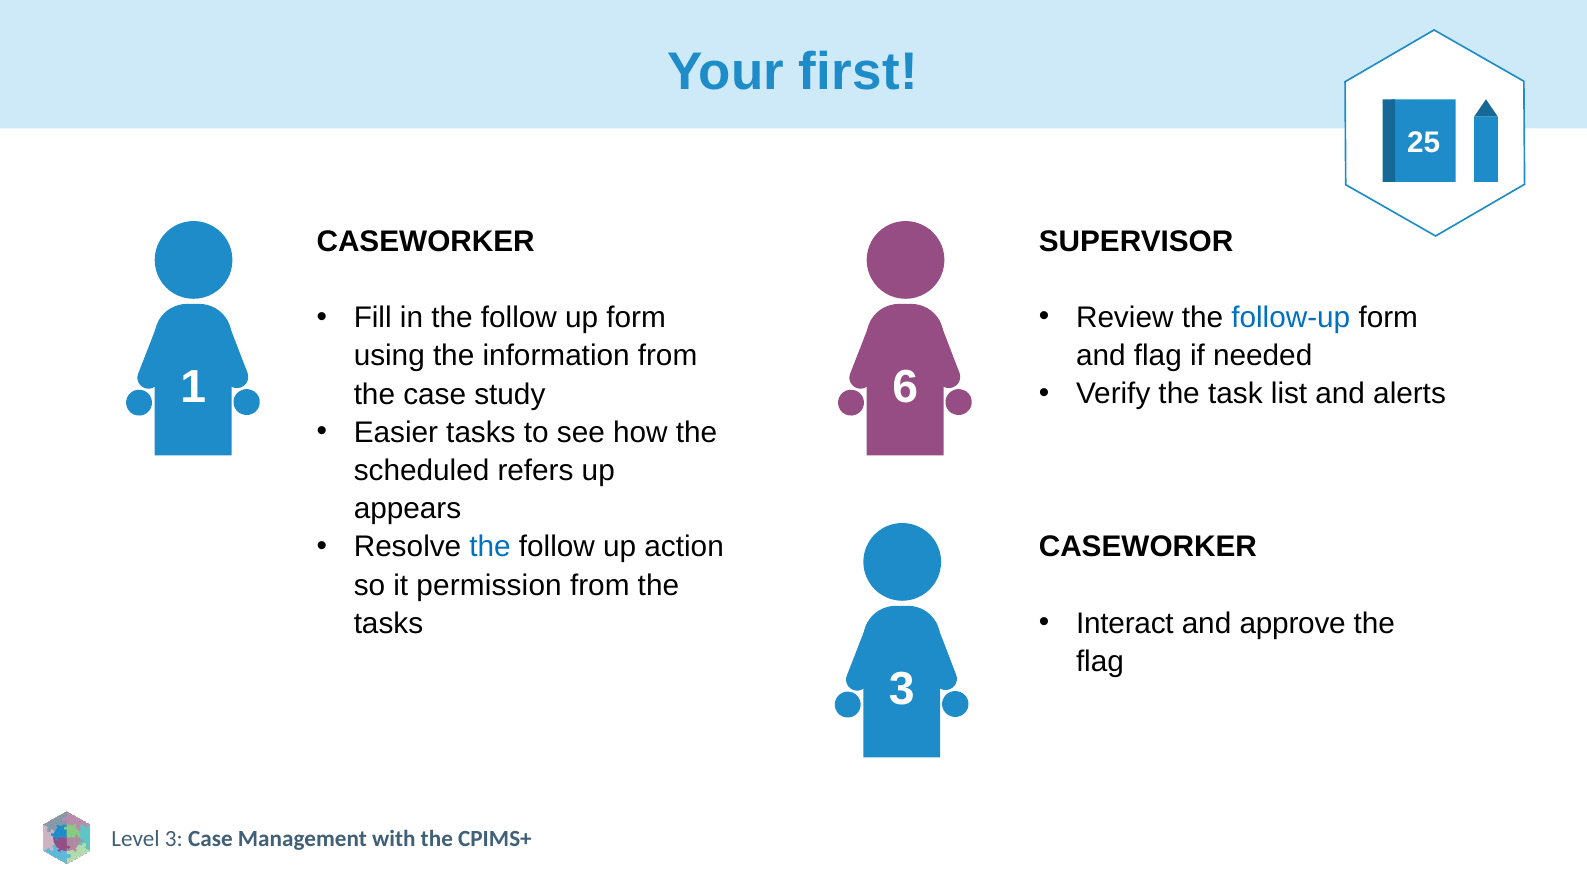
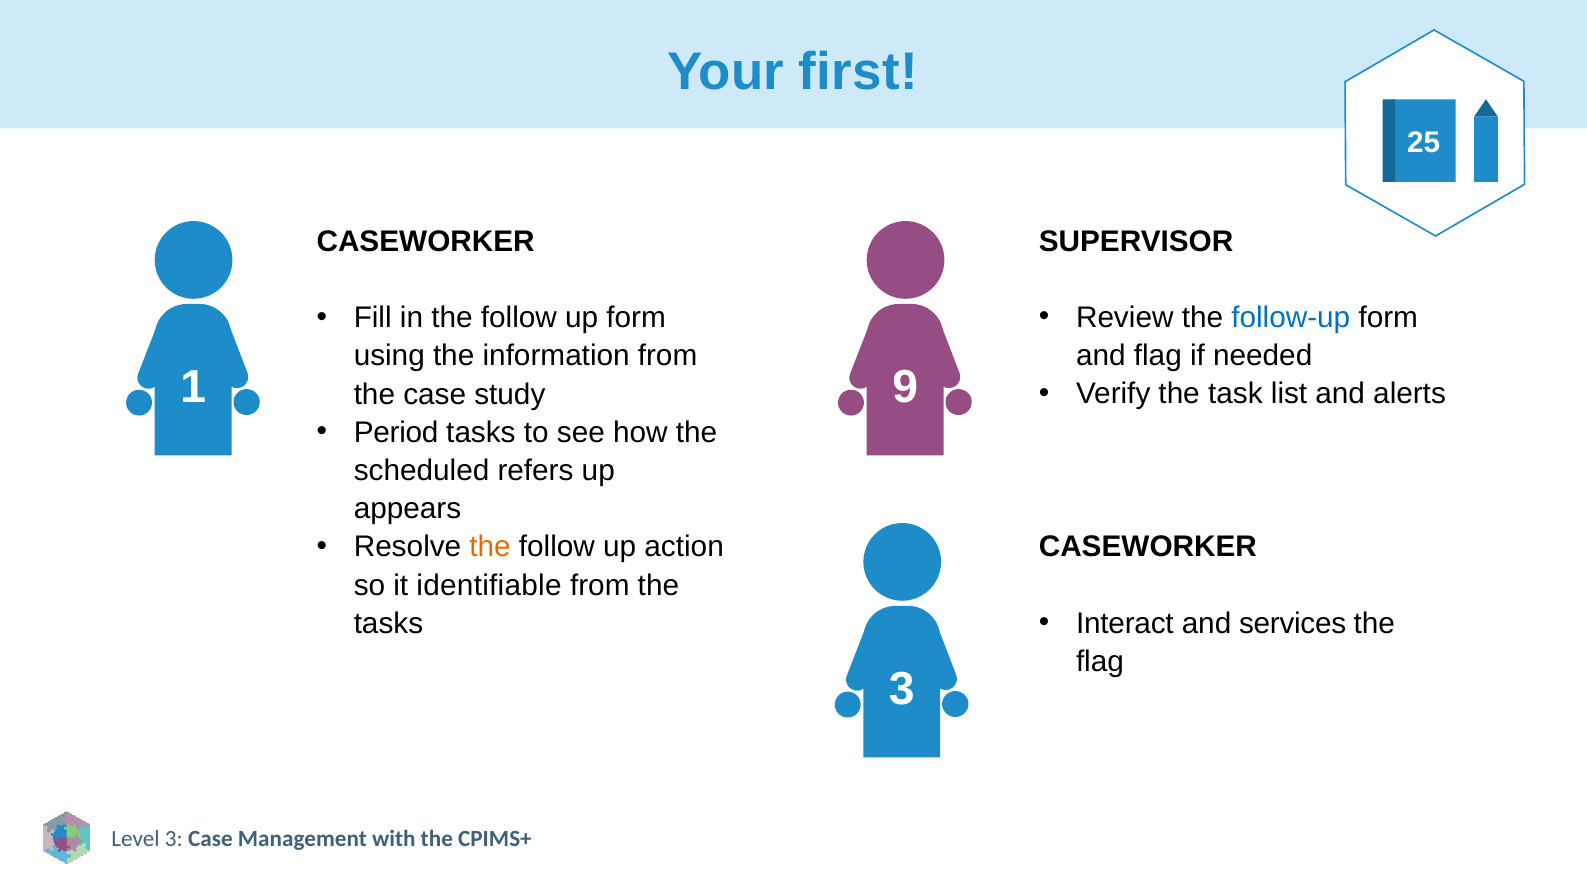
6: 6 -> 9
Easier: Easier -> Period
the at (490, 547) colour: blue -> orange
permission: permission -> identifiable
approve: approve -> services
